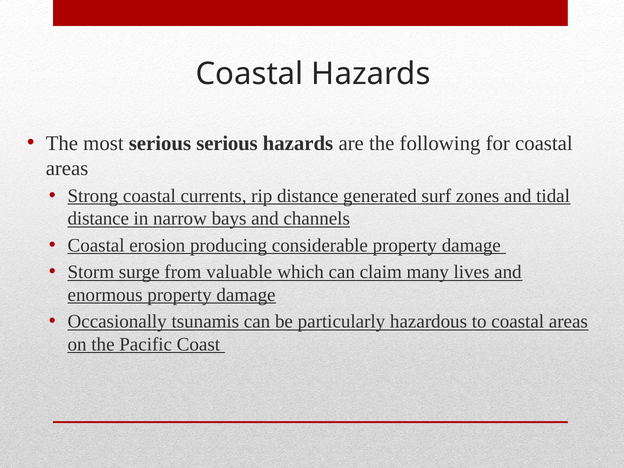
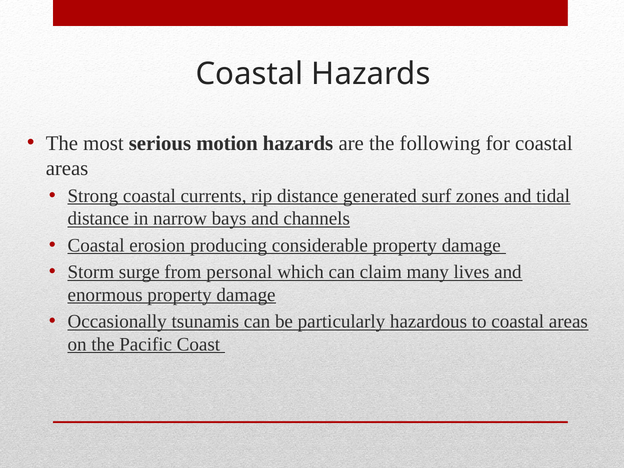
serious serious: serious -> motion
valuable: valuable -> personal
